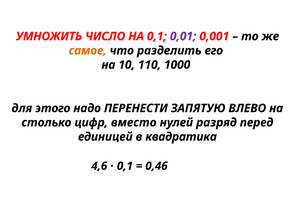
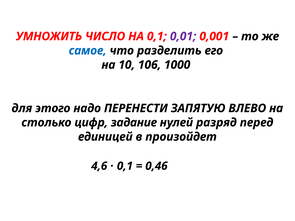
самое colour: orange -> blue
110: 110 -> 106
вместо: вместо -> задание
квадратика: квадратика -> произойдет
